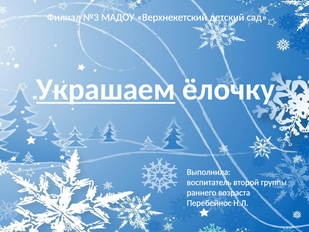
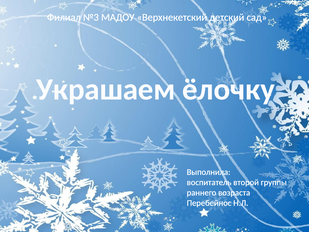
Украшаем underline: present -> none
